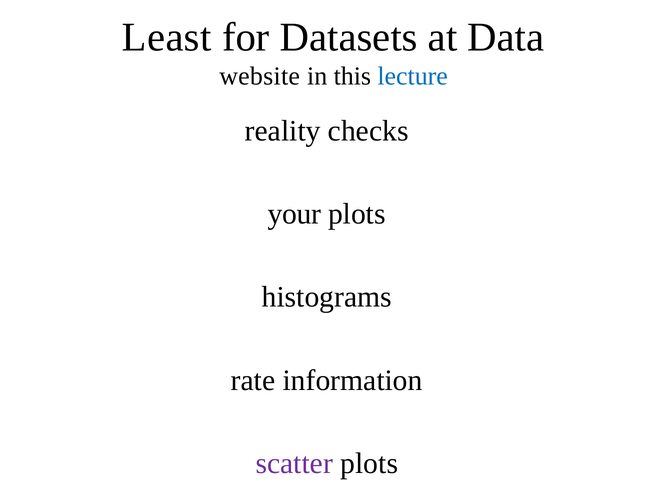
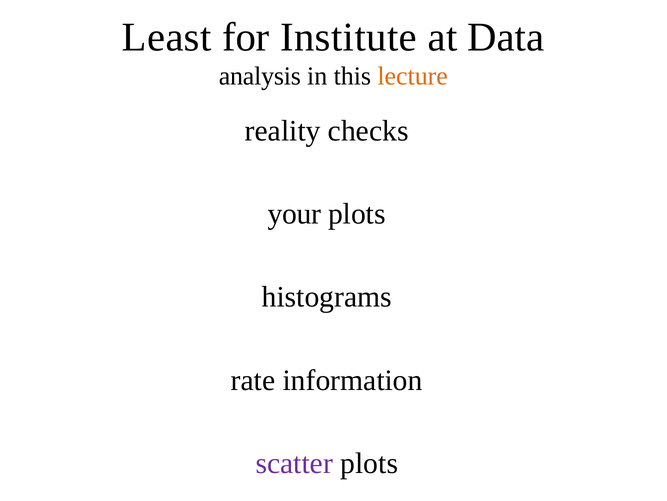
Datasets: Datasets -> Institute
website: website -> analysis
lecture colour: blue -> orange
